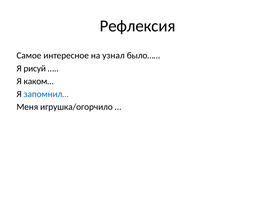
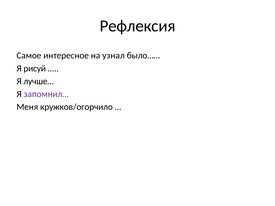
каком…: каком… -> лучше…
запомнил… colour: blue -> purple
игрушка/огорчило: игрушка/огорчило -> кружков/огорчило
